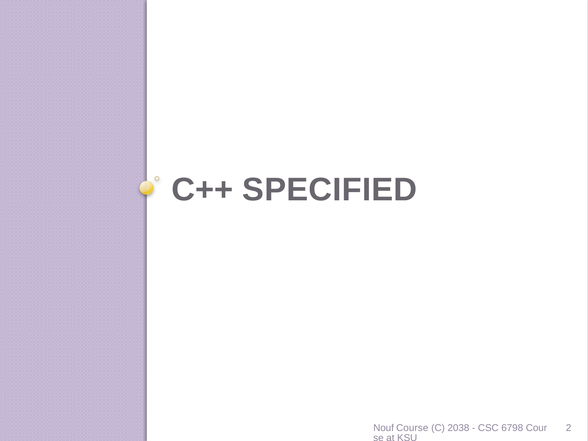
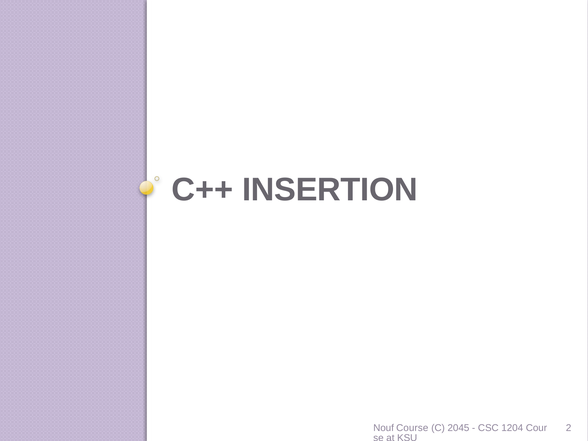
SPECIFIED: SPECIFIED -> INSERTION
2038: 2038 -> 2045
6798: 6798 -> 1204
